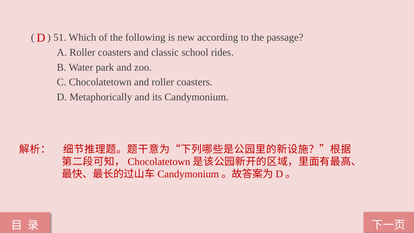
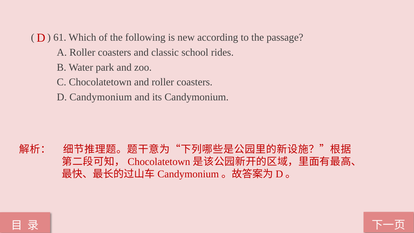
51: 51 -> 61
D Metaphorically: Metaphorically -> Candymonium
